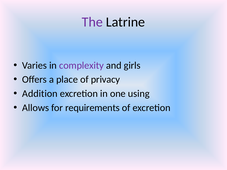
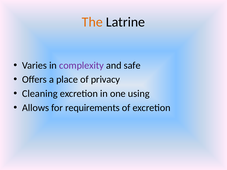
The colour: purple -> orange
girls: girls -> safe
Addition: Addition -> Cleaning
